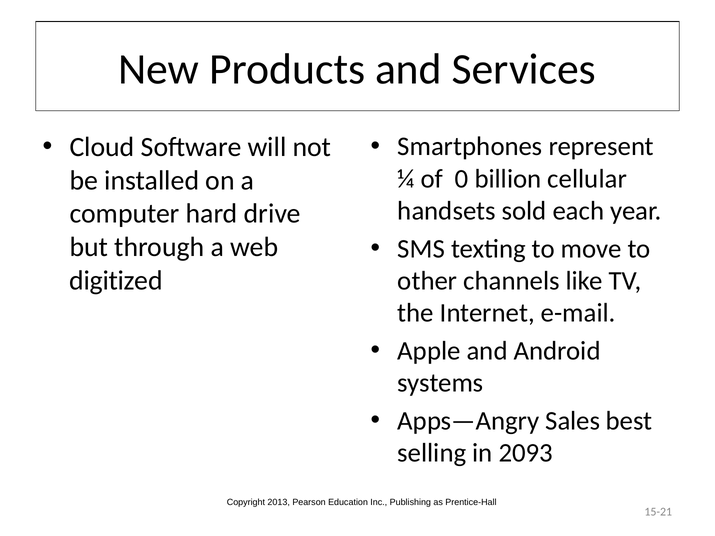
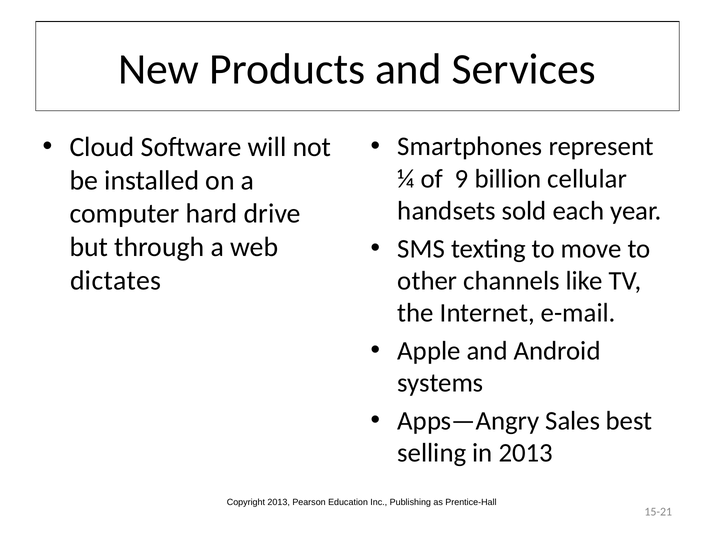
0: 0 -> 9
digitized: digitized -> dictates
in 2093: 2093 -> 2013
